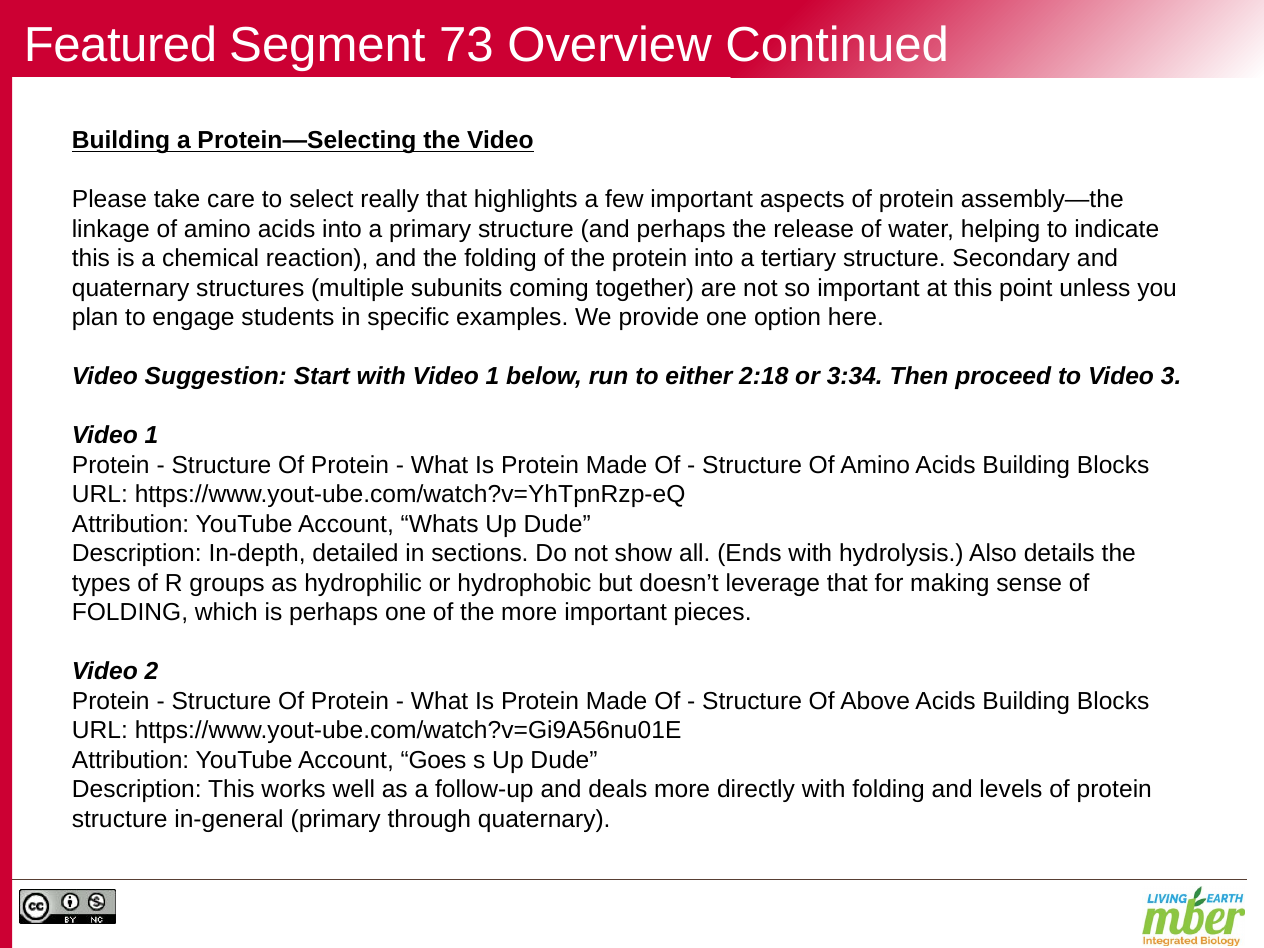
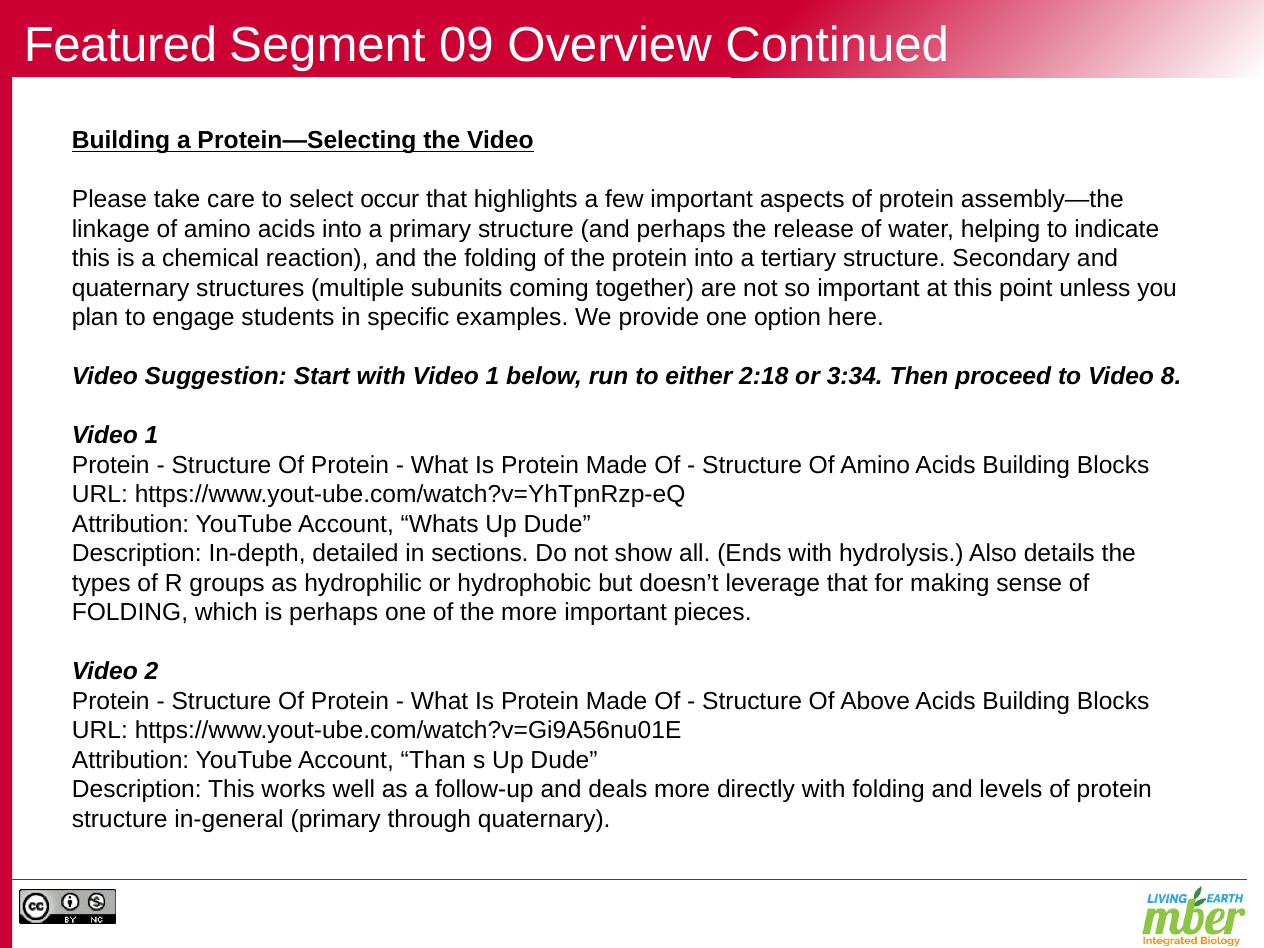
73: 73 -> 09
really: really -> occur
3: 3 -> 8
Goes: Goes -> Than
